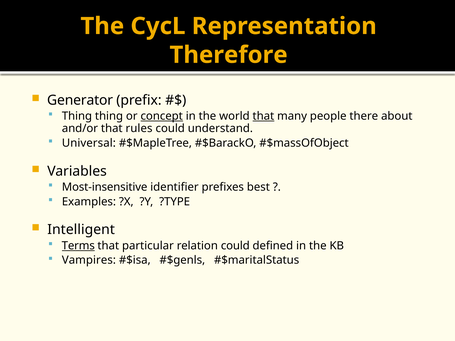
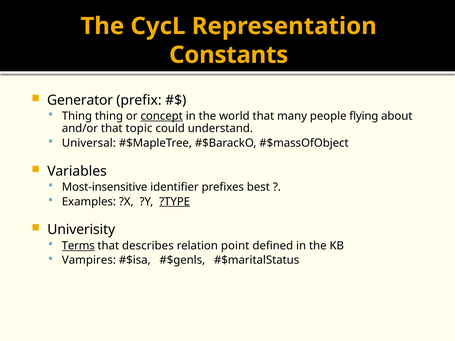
Therefore: Therefore -> Constants
that at (263, 116) underline: present -> none
there: there -> flying
rules: rules -> topic
?TYPE underline: none -> present
Intelligent: Intelligent -> Univerisity
particular: particular -> describes
relation could: could -> point
